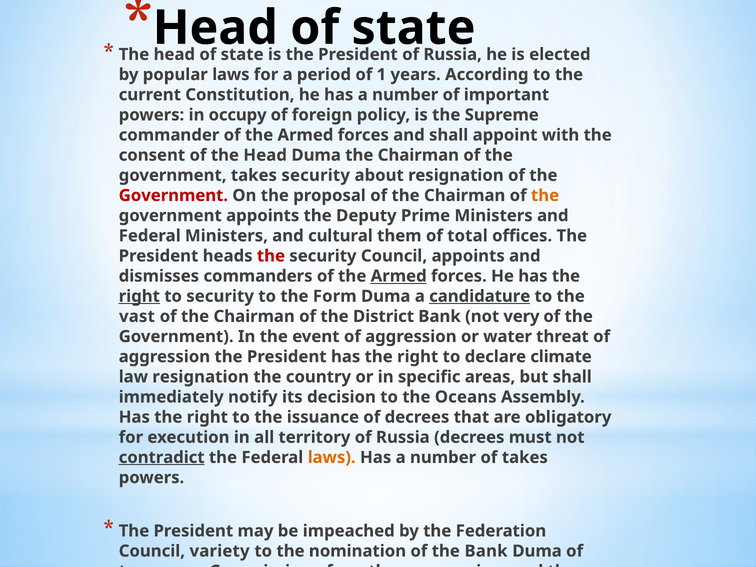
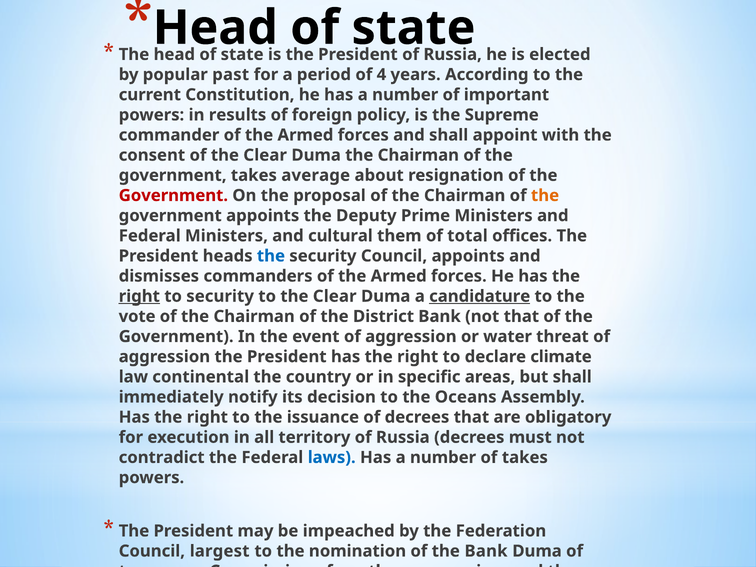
popular laws: laws -> past
1: 1 -> 4
occupy: occupy -> results
of the Head: Head -> Clear
takes security: security -> average
the at (271, 256) colour: red -> blue
Armed at (399, 276) underline: present -> none
to the Form: Form -> Clear
vast: vast -> vote
not very: very -> that
law resignation: resignation -> continental
contradict underline: present -> none
laws at (332, 457) colour: orange -> blue
variety: variety -> largest
